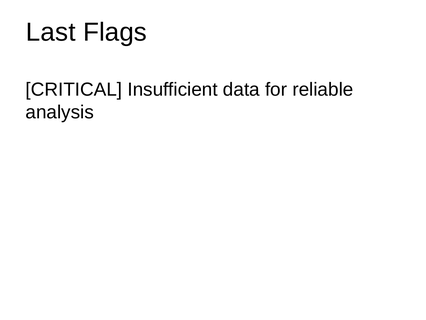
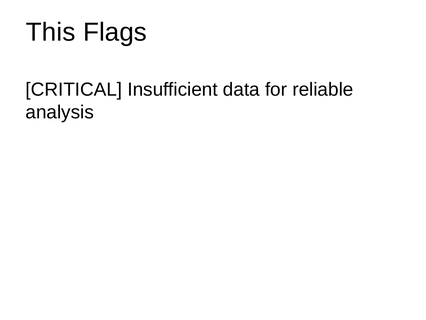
Last: Last -> This
